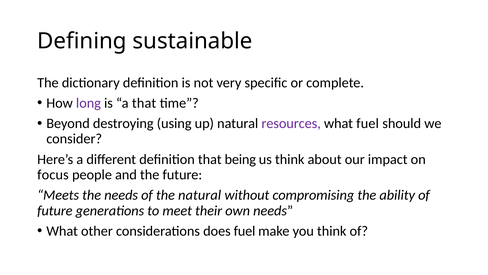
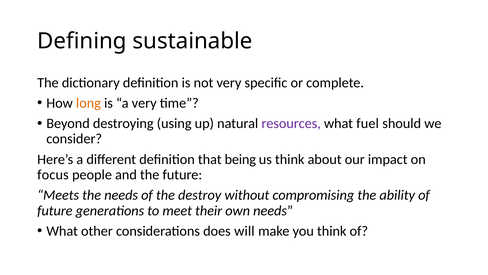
long colour: purple -> orange
a that: that -> very
the natural: natural -> destroy
does fuel: fuel -> will
